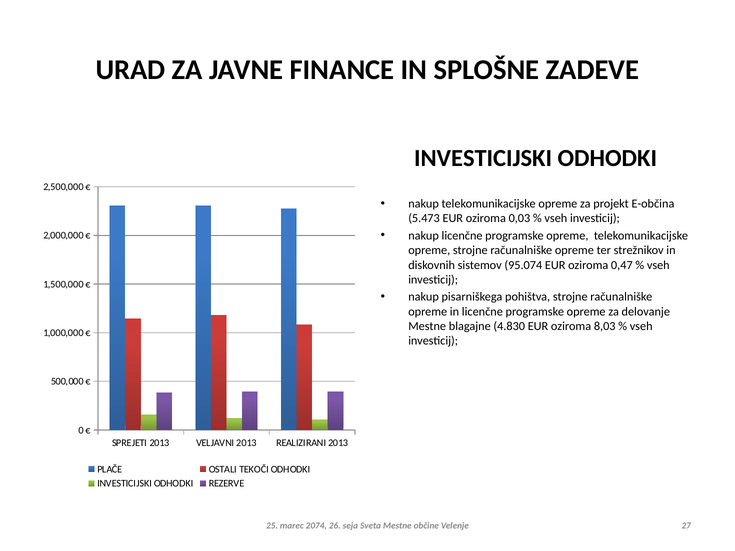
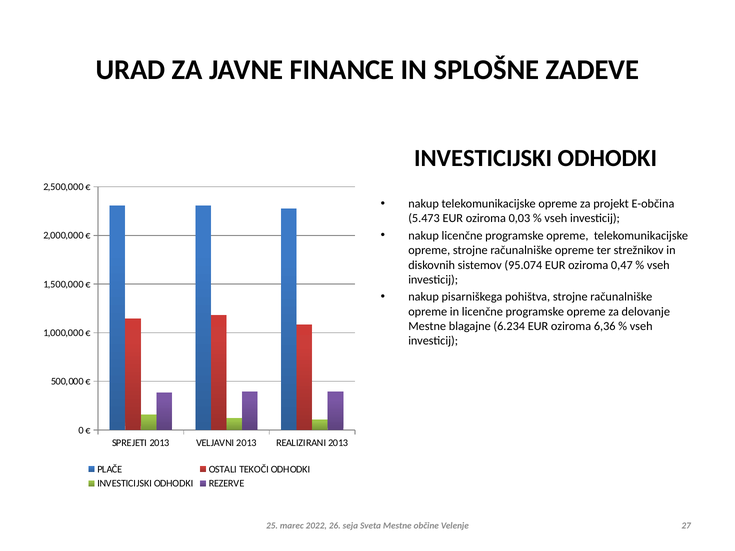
4.830: 4.830 -> 6.234
8,03: 8,03 -> 6,36
2074: 2074 -> 2022
